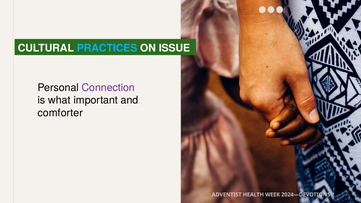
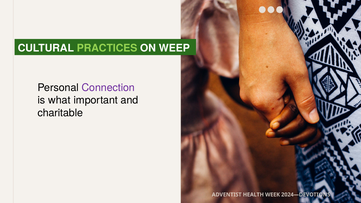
PRACTICES colour: light blue -> light green
ISSUE: ISSUE -> WEEP
comforter: comforter -> charitable
